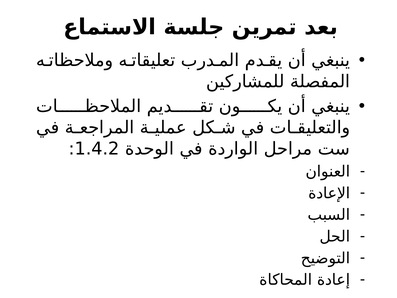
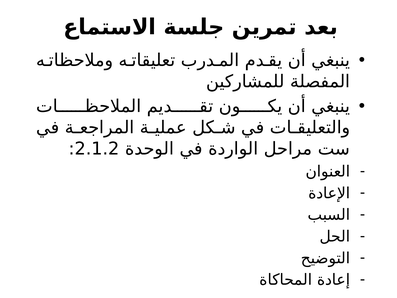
1.4.2: 1.4.2 -> 2.1.2
